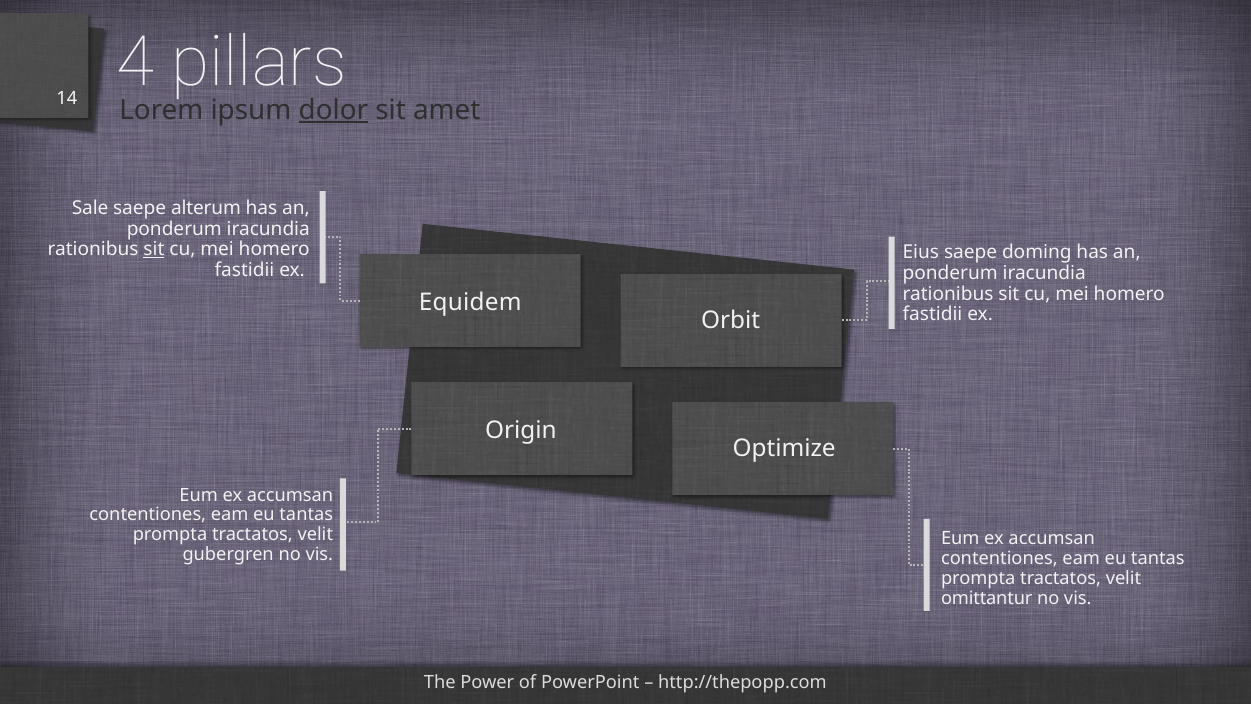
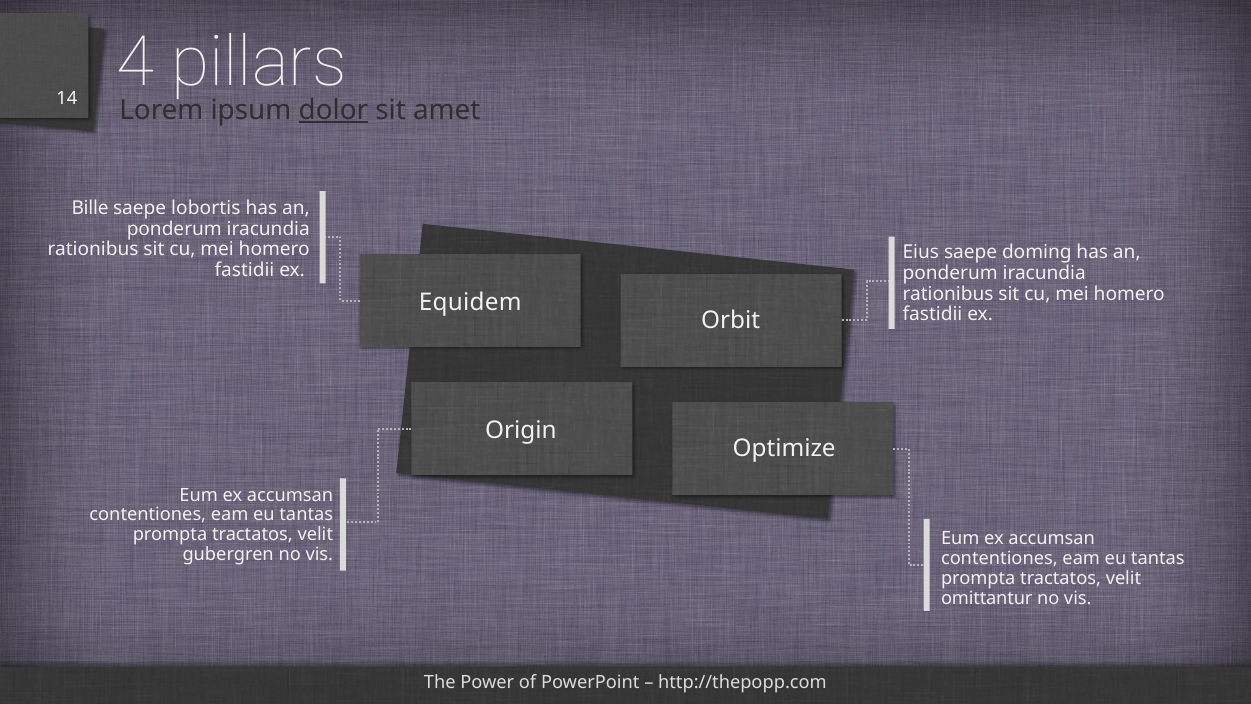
Sale: Sale -> Bille
alterum: alterum -> lobortis
sit at (154, 249) underline: present -> none
